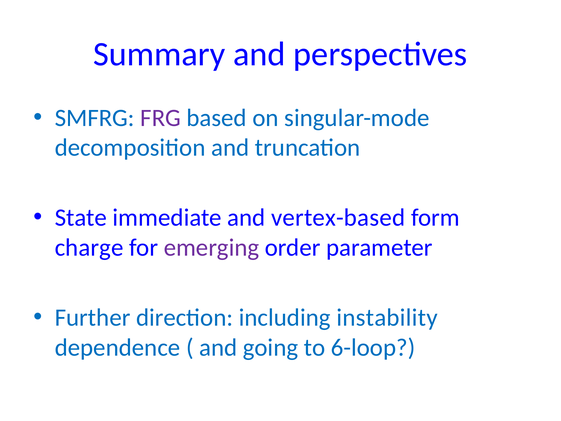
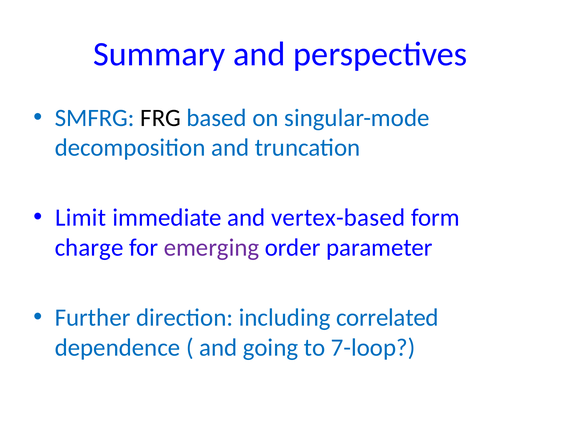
FRG colour: purple -> black
State: State -> Limit
instability: instability -> correlated
6-loop: 6-loop -> 7-loop
